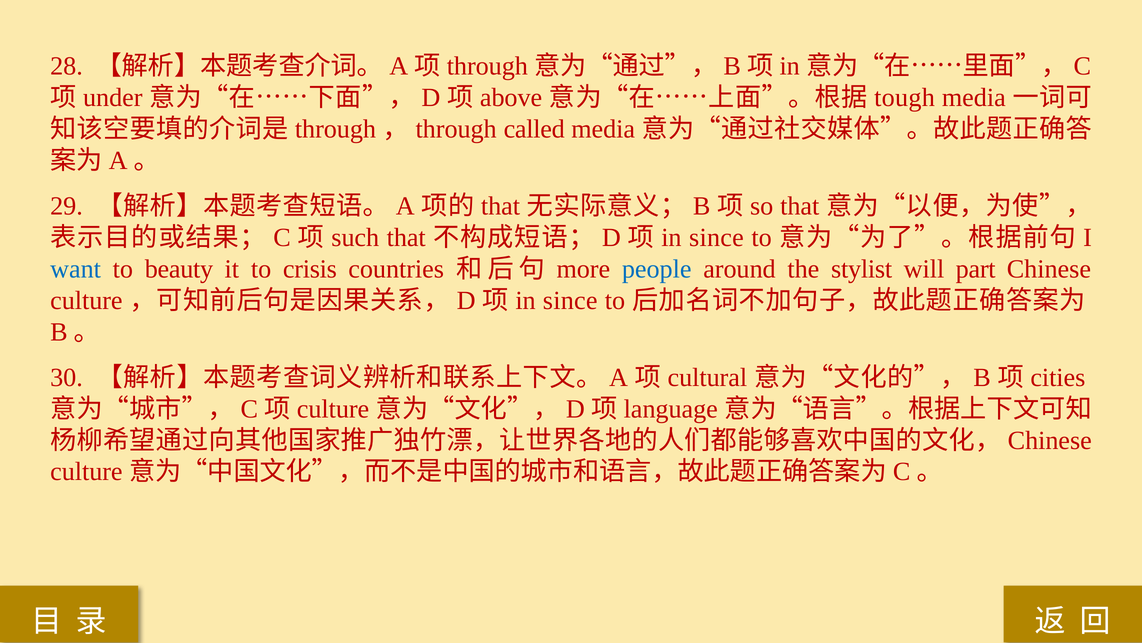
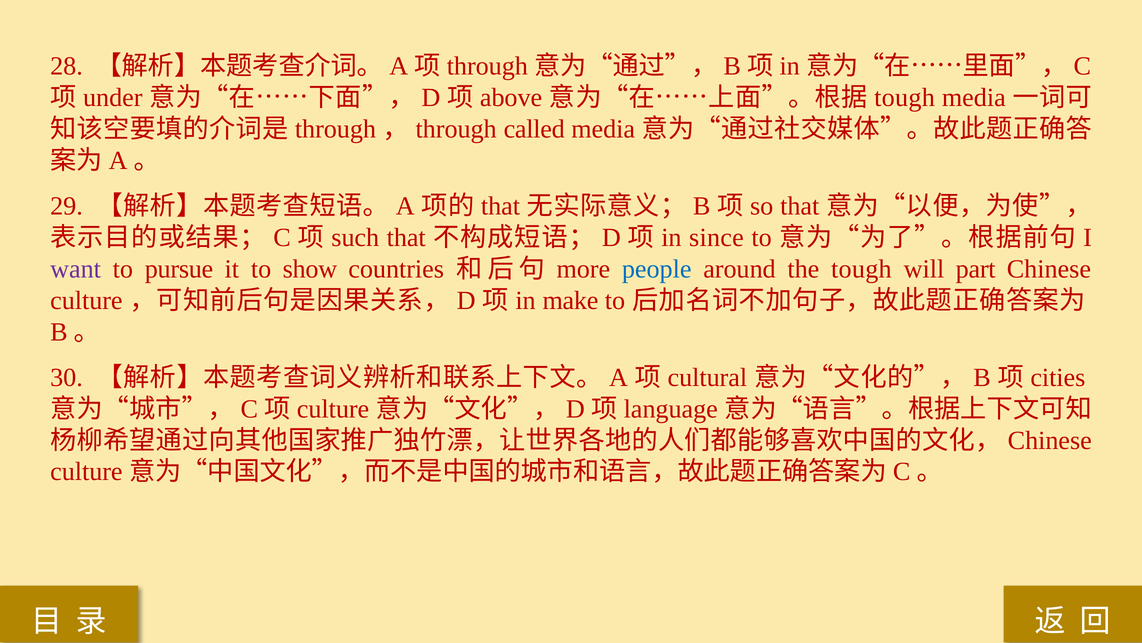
want colour: blue -> purple
beauty: beauty -> pursue
crisis: crisis -> show
the stylist: stylist -> tough
since at (570, 300): since -> make
